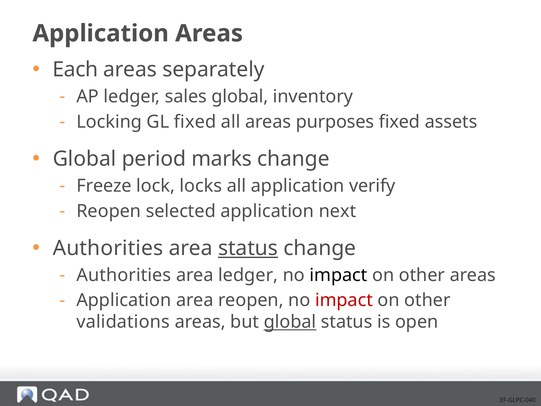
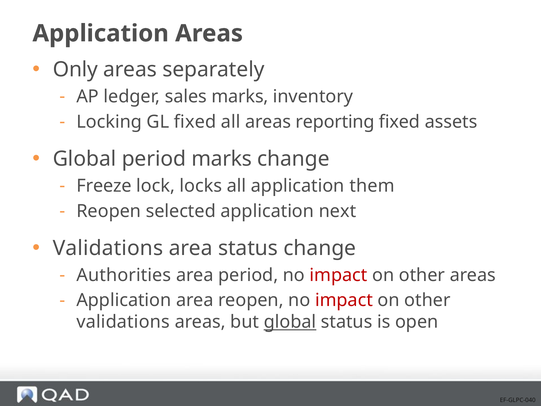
Each: Each -> Only
sales global: global -> marks
purposes: purposes -> reporting
verify: verify -> them
Authorities at (108, 248): Authorities -> Validations
status at (248, 248) underline: present -> none
area ledger: ledger -> period
impact at (338, 275) colour: black -> red
